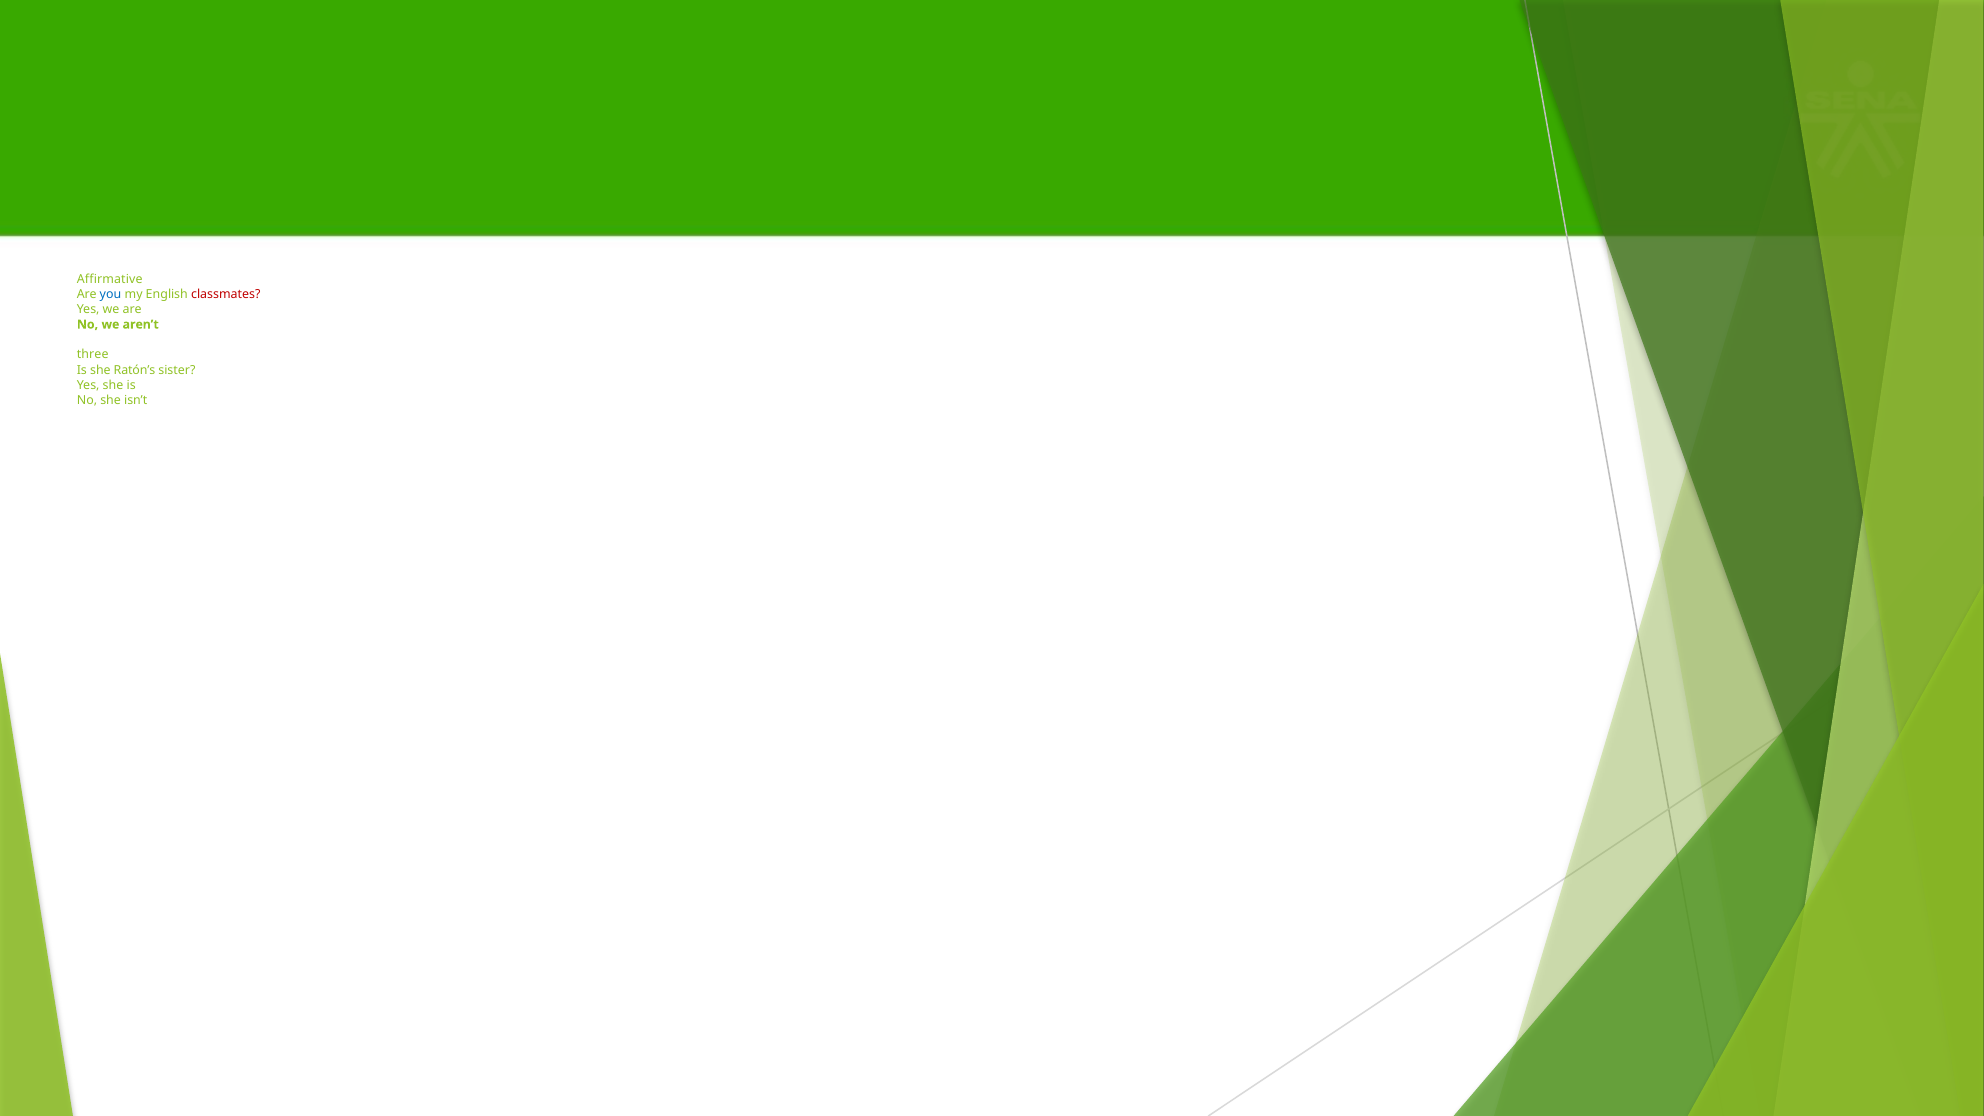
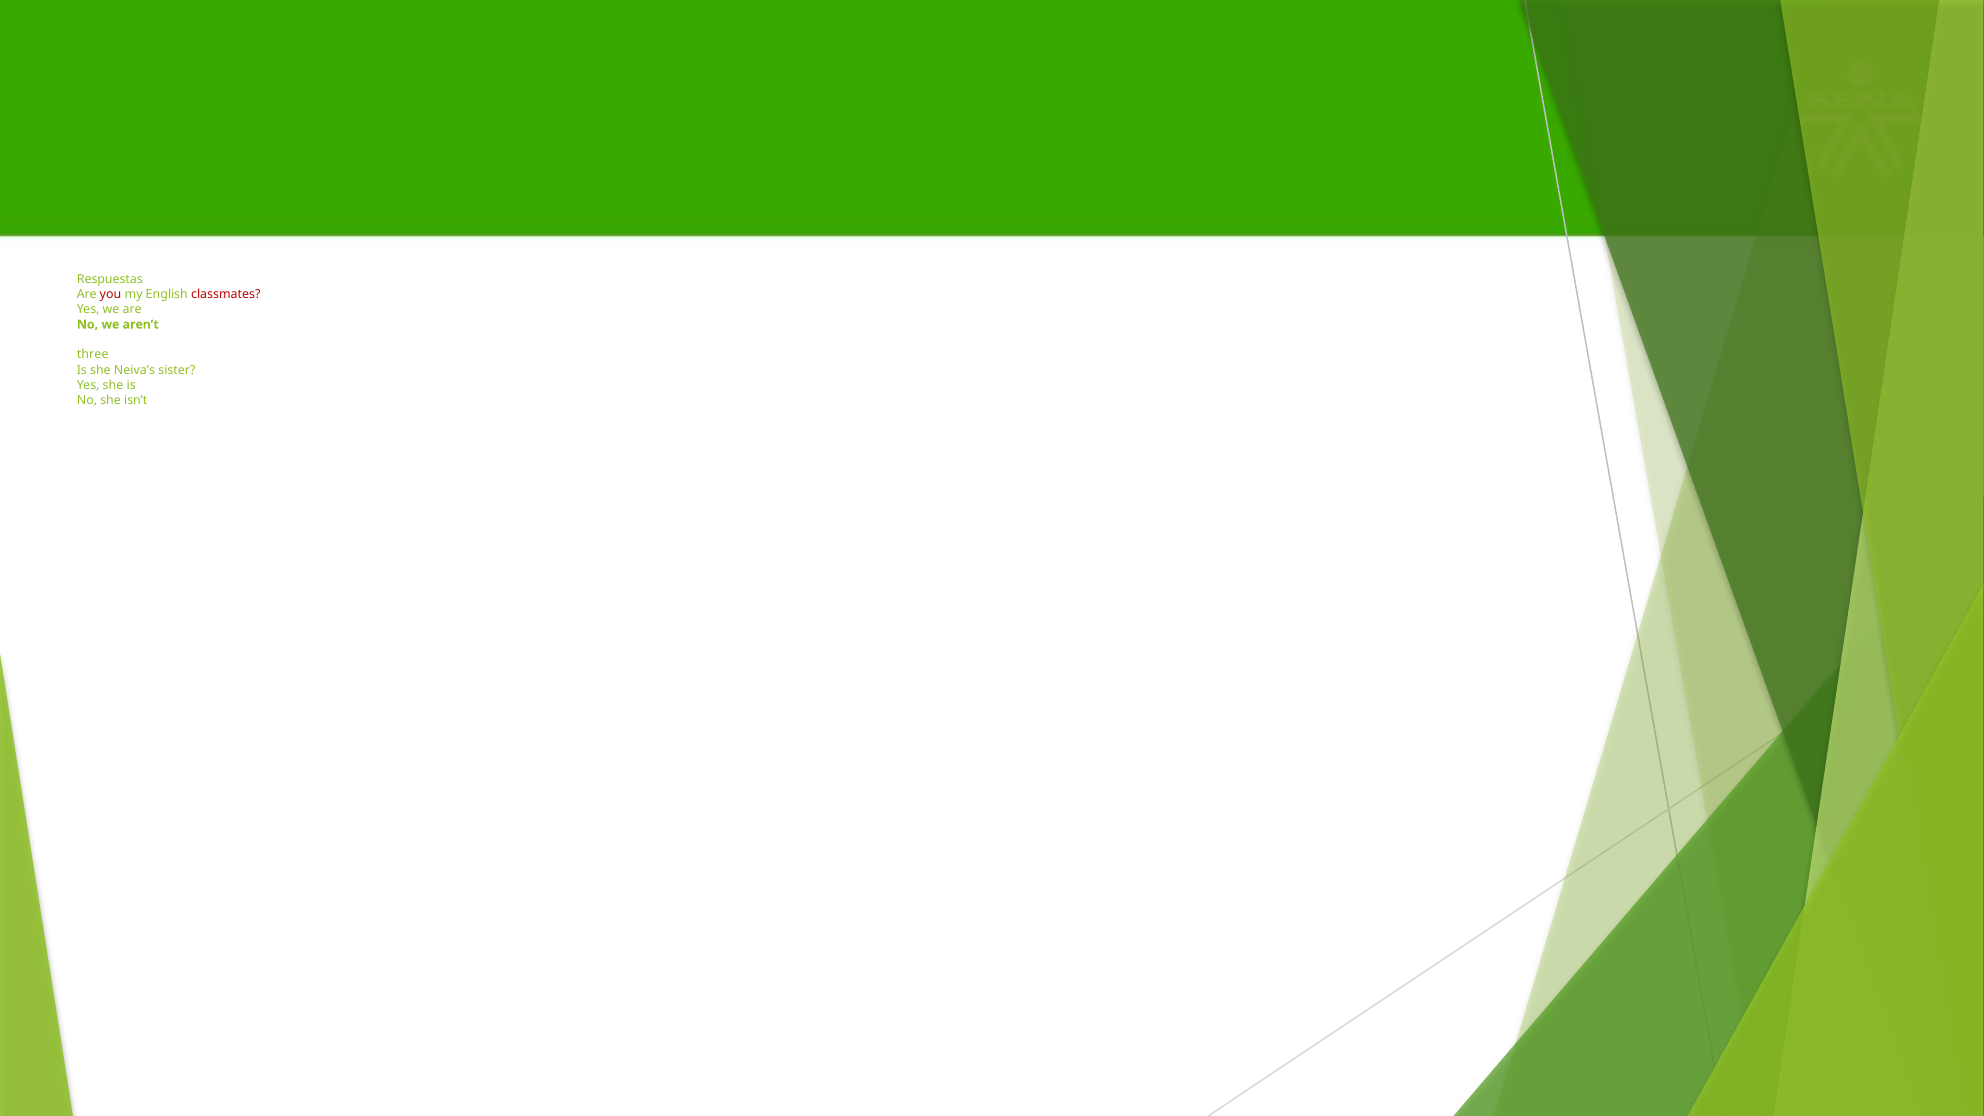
Affirmative: Affirmative -> Respuestas
you colour: blue -> red
Ratón’s: Ratón’s -> Neiva’s
